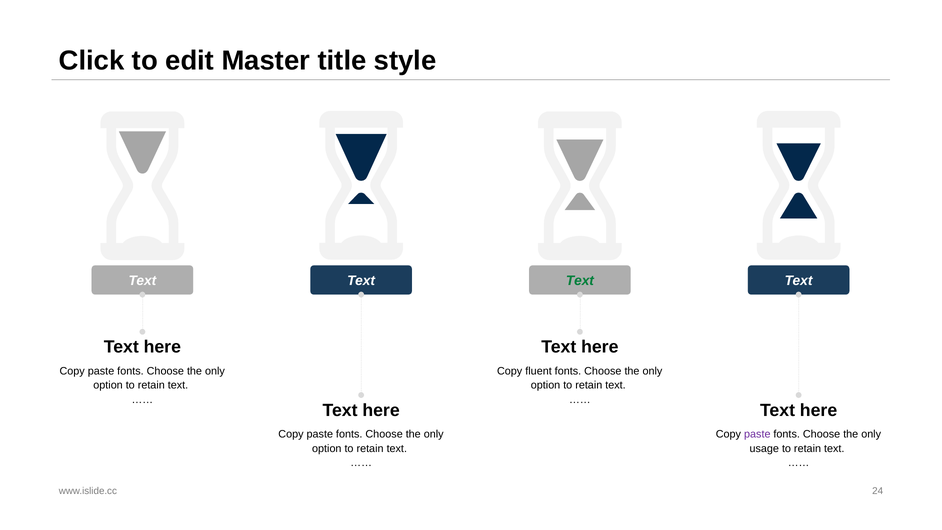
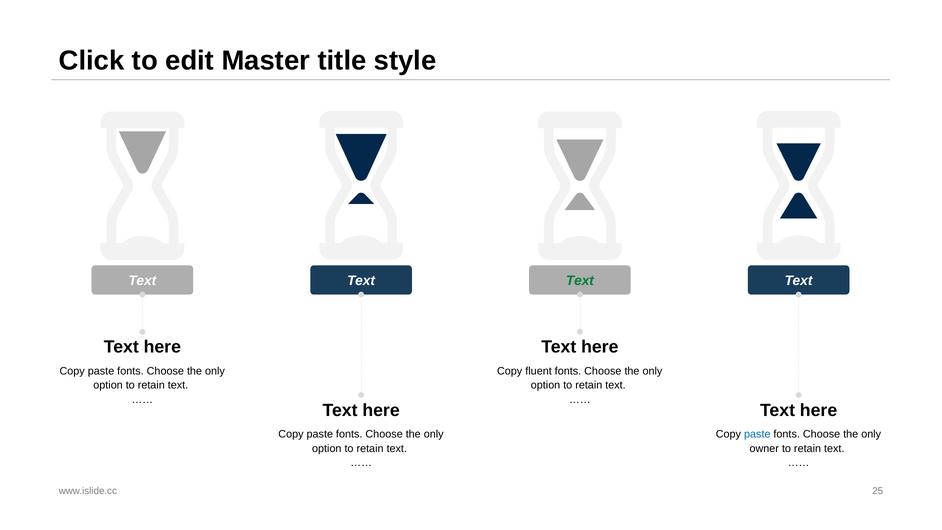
paste at (757, 434) colour: purple -> blue
usage: usage -> owner
24: 24 -> 25
